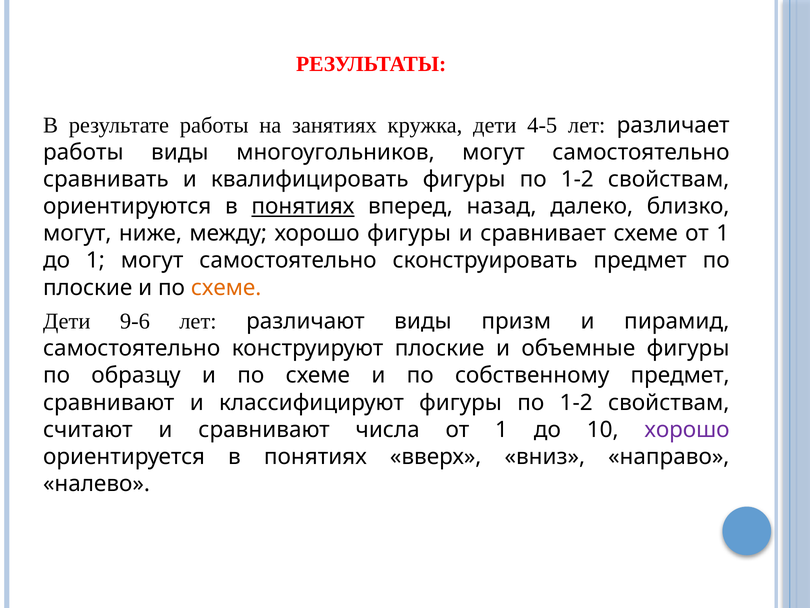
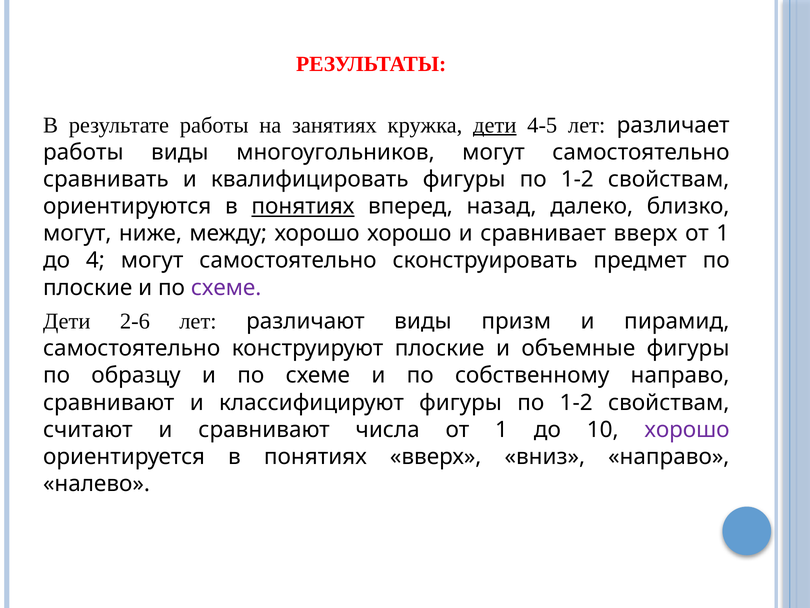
дети at (495, 125) underline: none -> present
хорошо фигуры: фигуры -> хорошо
сравнивает схеме: схеме -> вверх
до 1: 1 -> 4
схеме at (226, 287) colour: orange -> purple
9-6: 9-6 -> 2-6
собственному предмет: предмет -> направо
